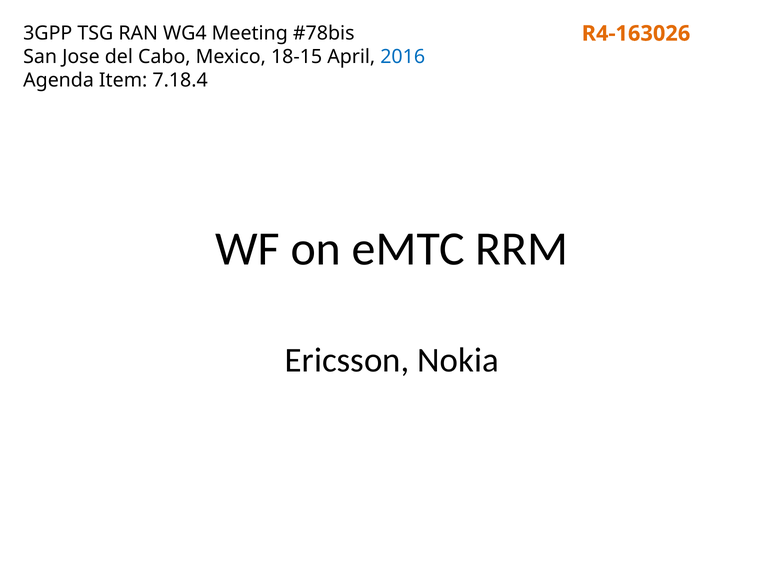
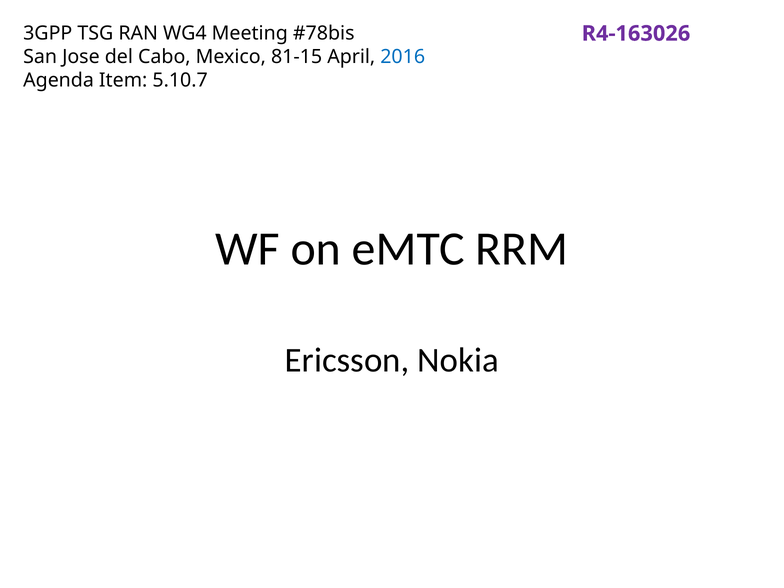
R4-163026 colour: orange -> purple
18-15: 18-15 -> 81-15
7.18.4: 7.18.4 -> 5.10.7
